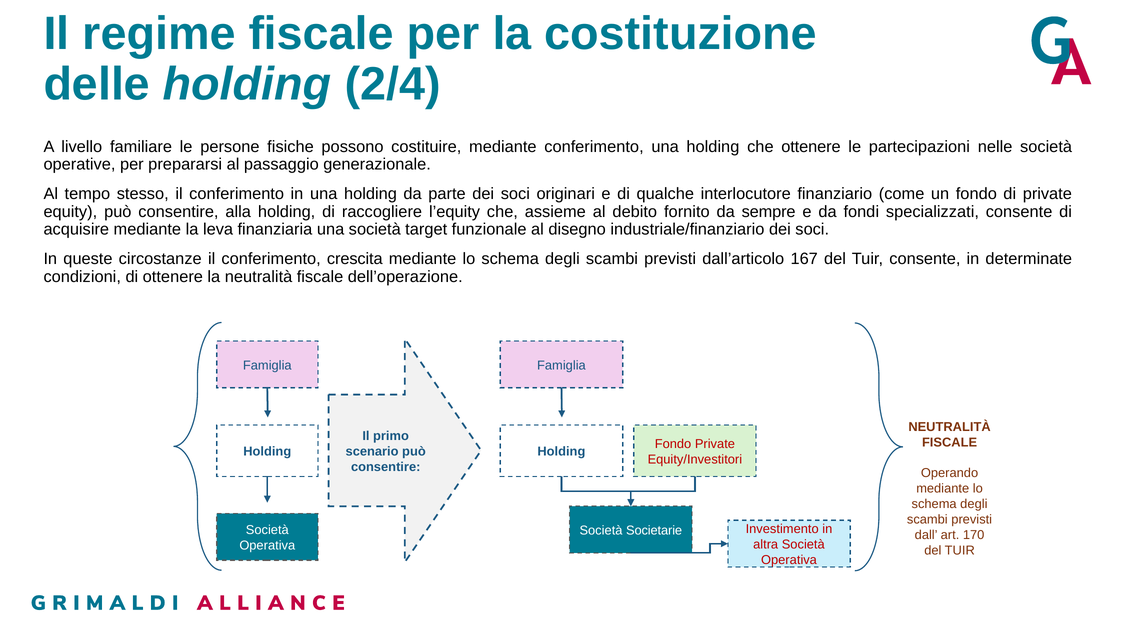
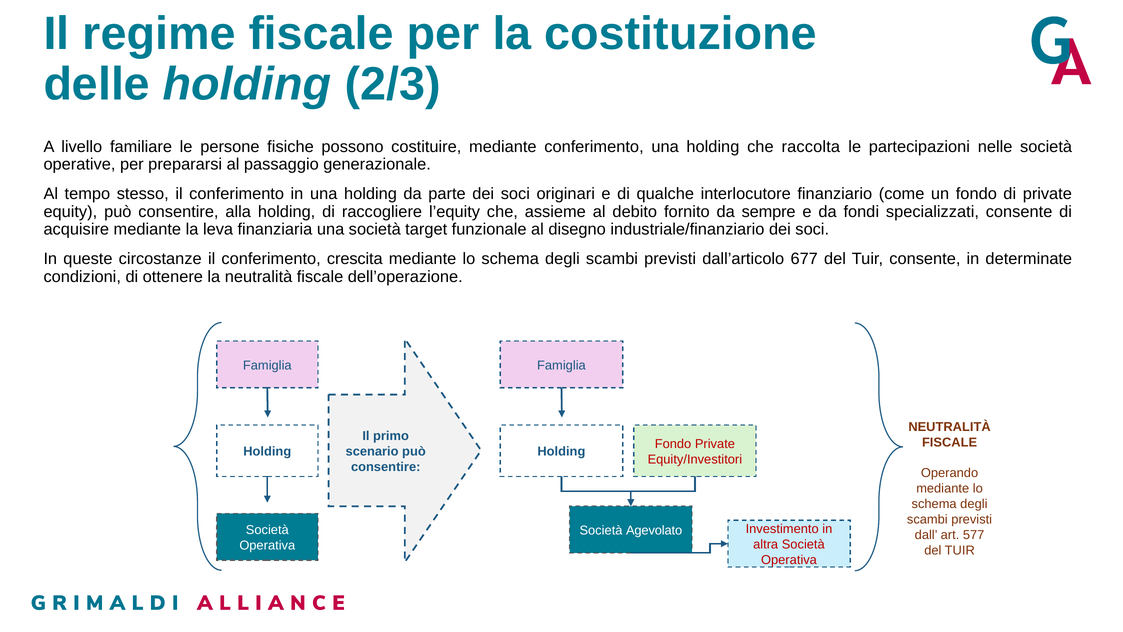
2/4: 2/4 -> 2/3
che ottenere: ottenere -> raccolta
167: 167 -> 677
Societarie: Societarie -> Agevolato
170: 170 -> 577
